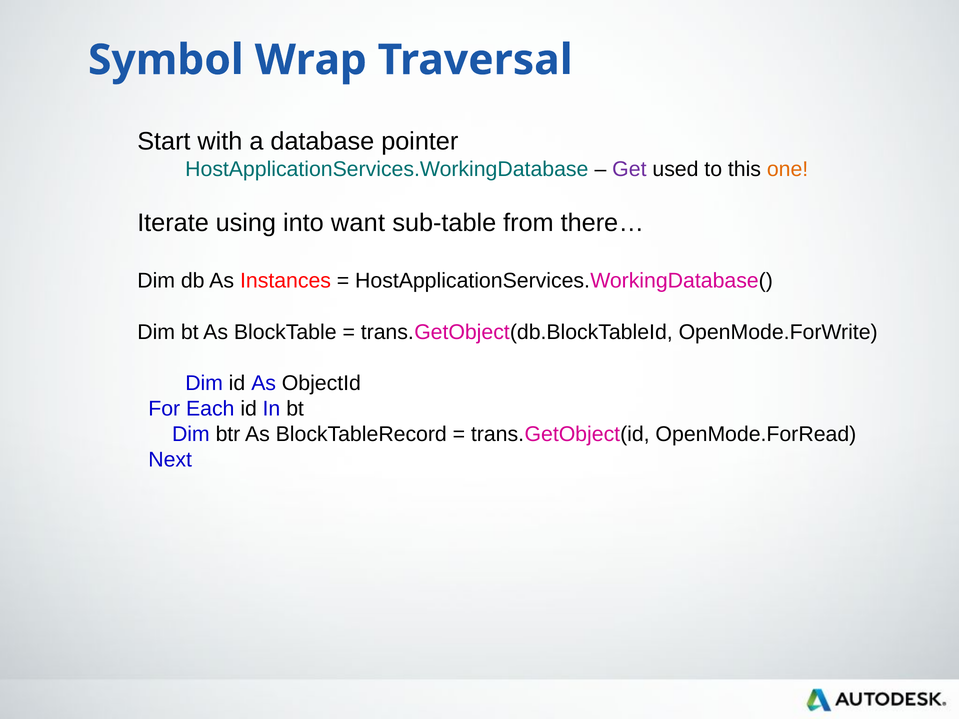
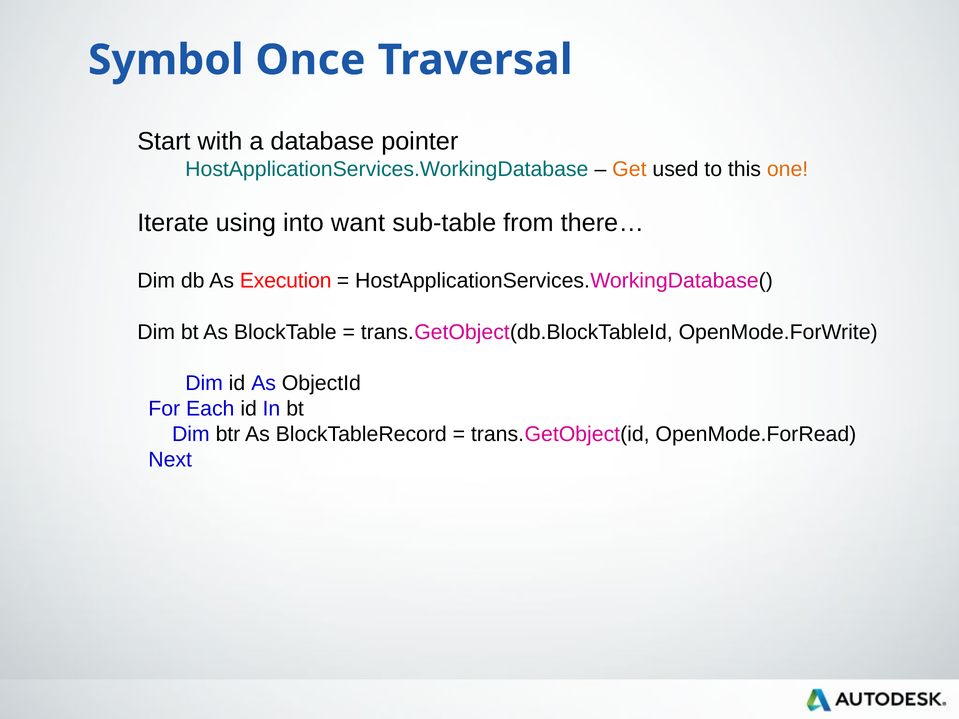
Wrap: Wrap -> Once
Get colour: purple -> orange
Instances: Instances -> Execution
